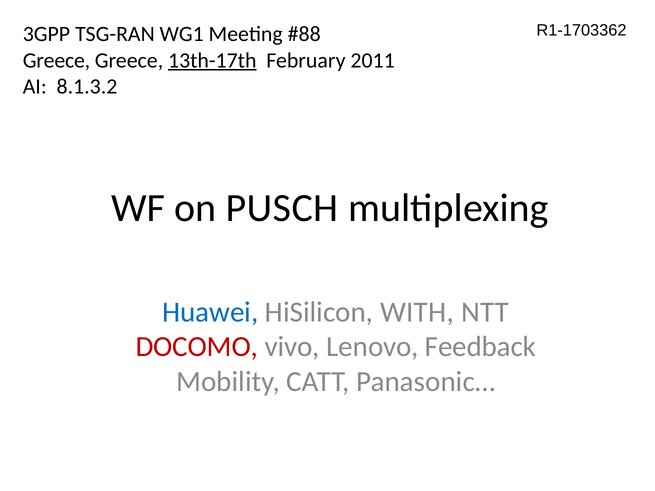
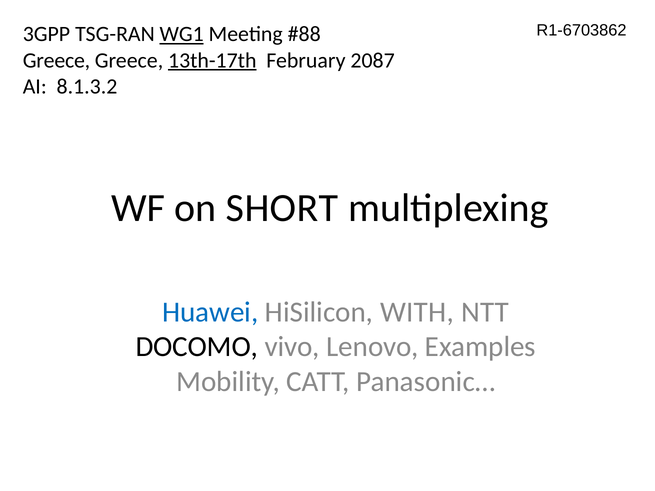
R1-1703362: R1-1703362 -> R1-6703862
WG1 underline: none -> present
2011: 2011 -> 2087
PUSCH: PUSCH -> SHORT
DOCOMO colour: red -> black
Feedback: Feedback -> Examples
